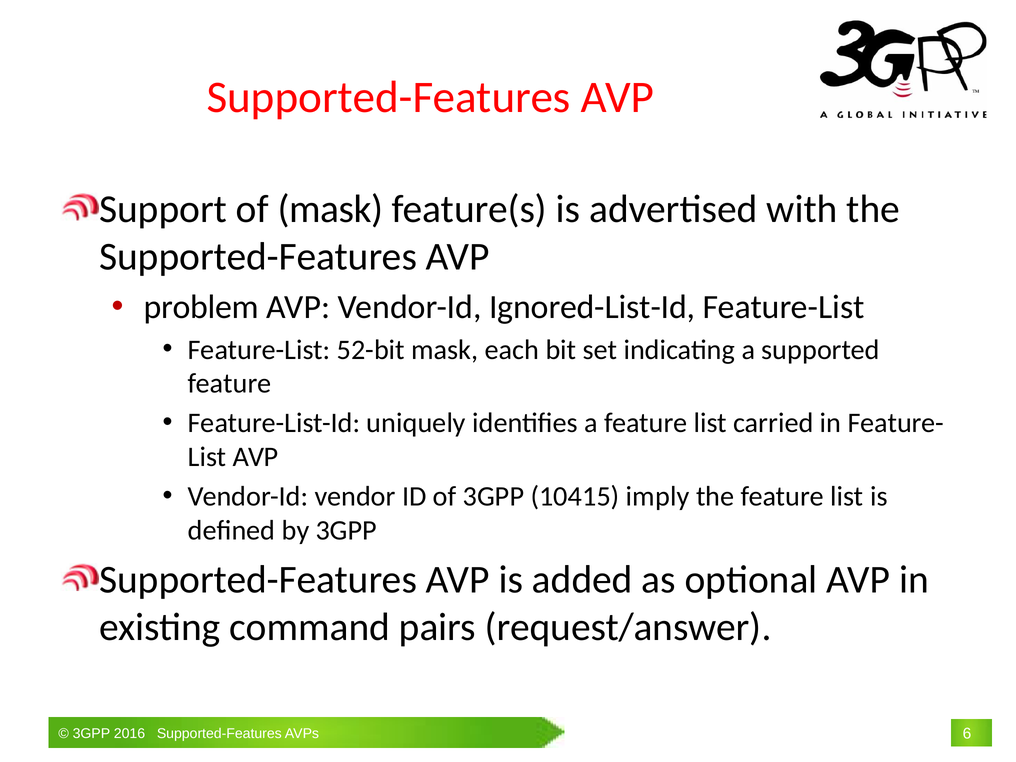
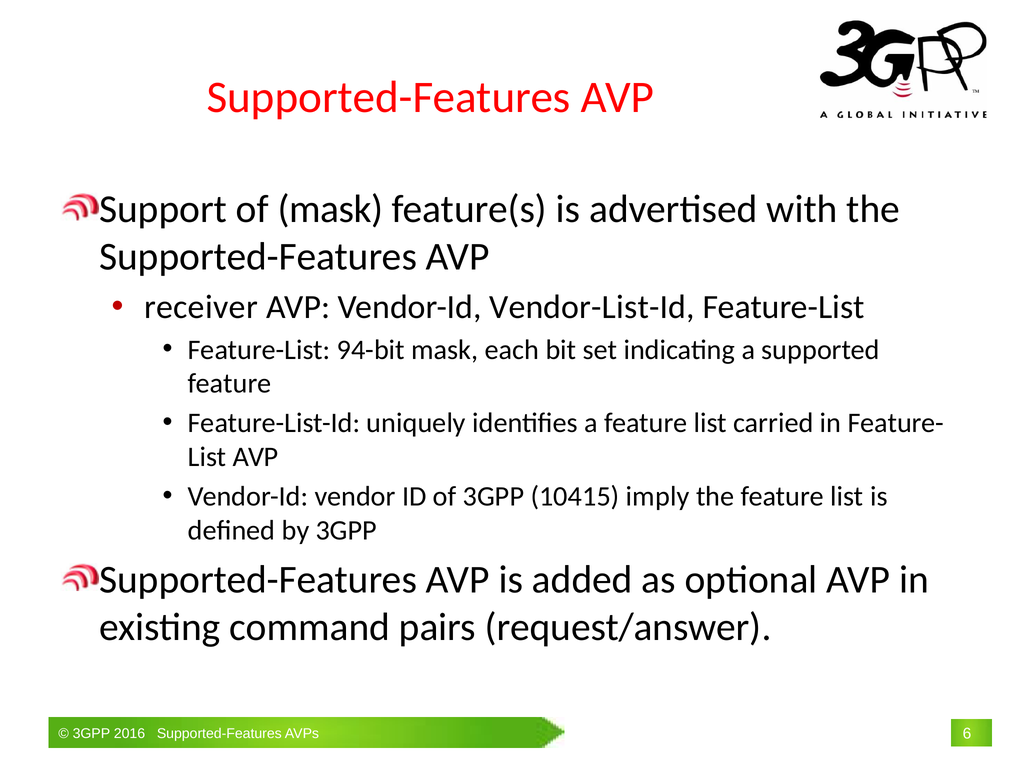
problem: problem -> receiver
Ignored-List-Id: Ignored-List-Id -> Vendor-List-Id
52-bit: 52-bit -> 94-bit
